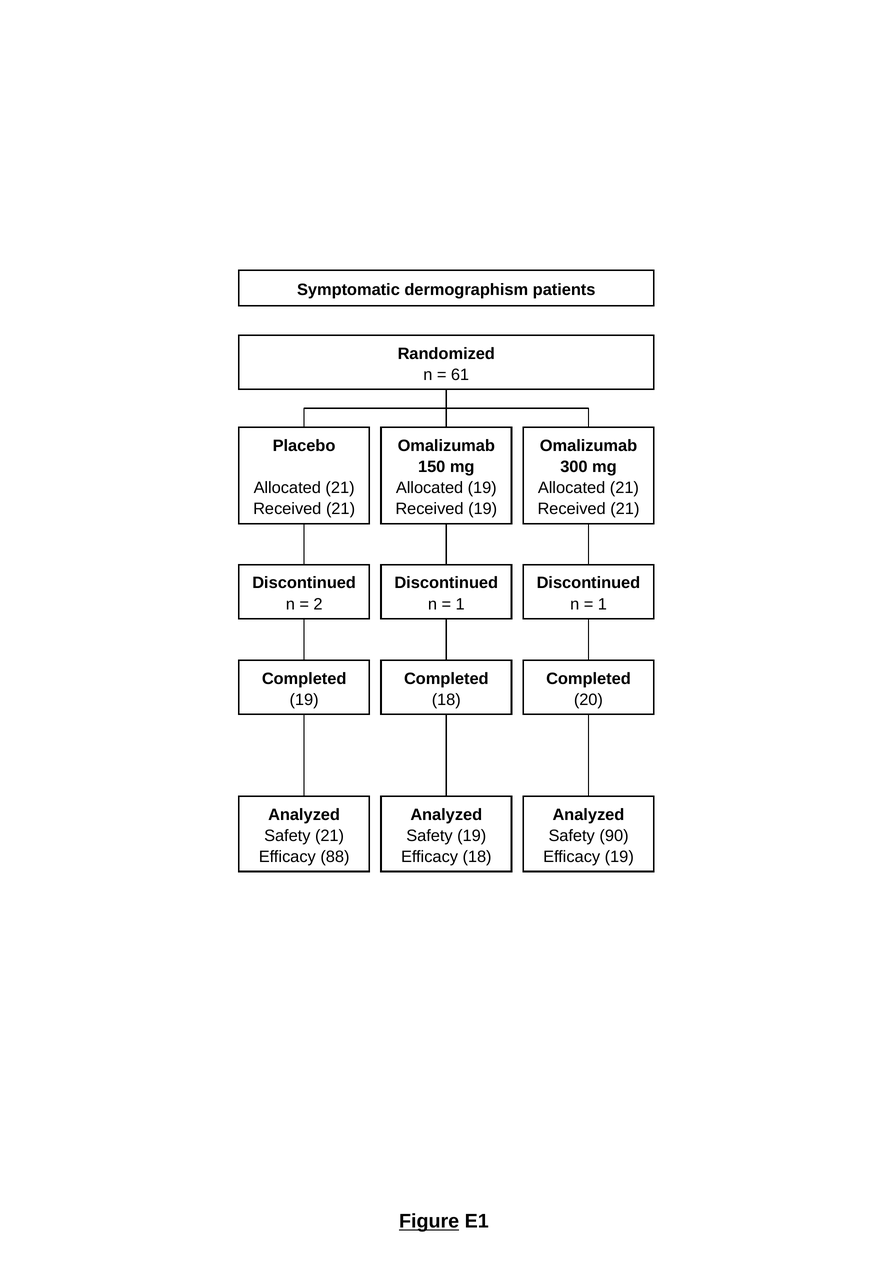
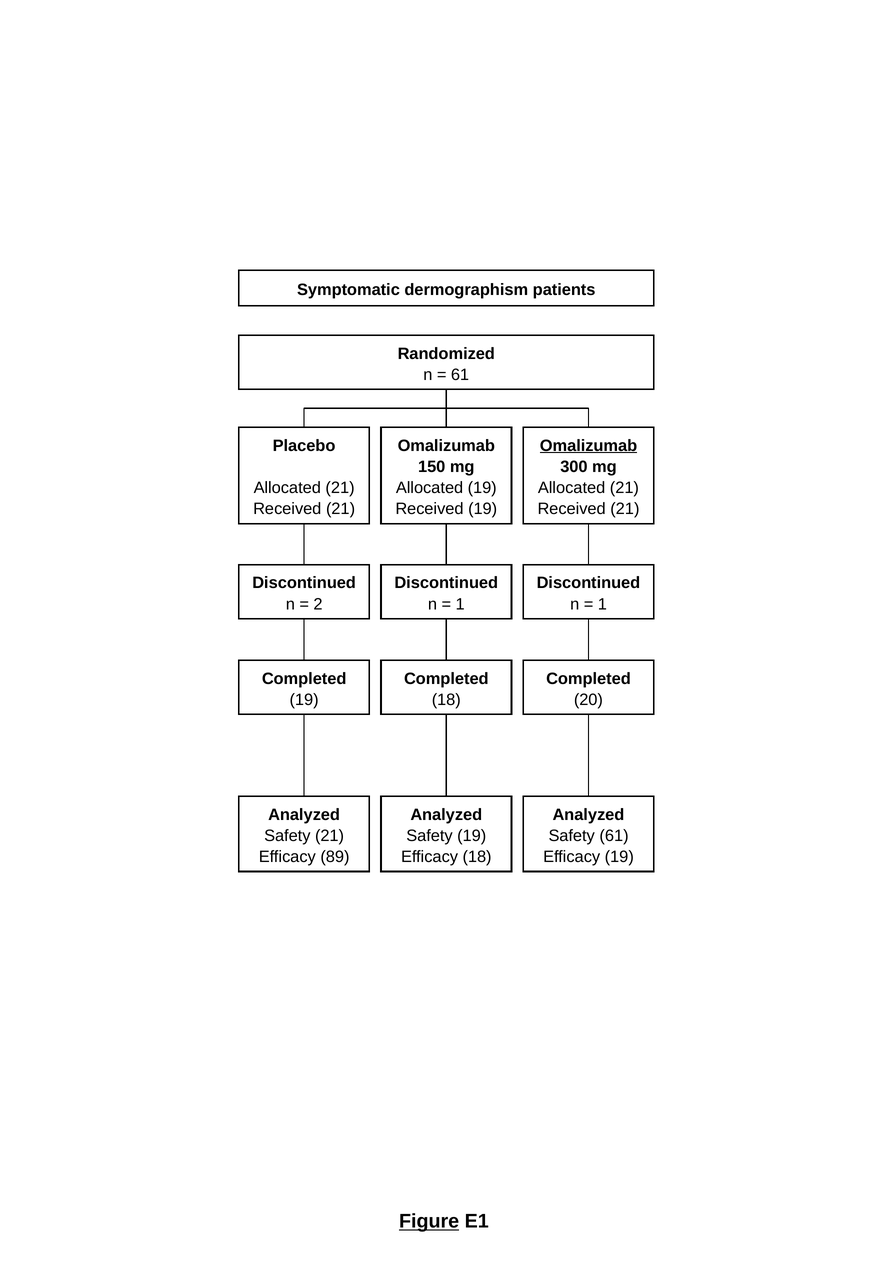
Omalizumab at (589, 446) underline: none -> present
Safety 90: 90 -> 61
88: 88 -> 89
